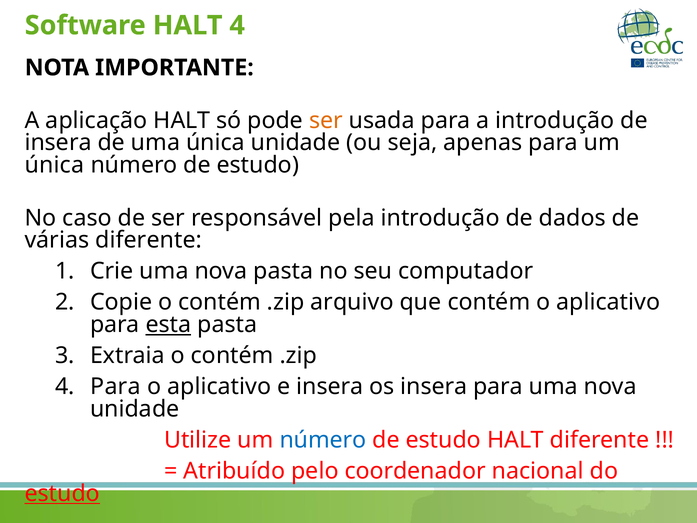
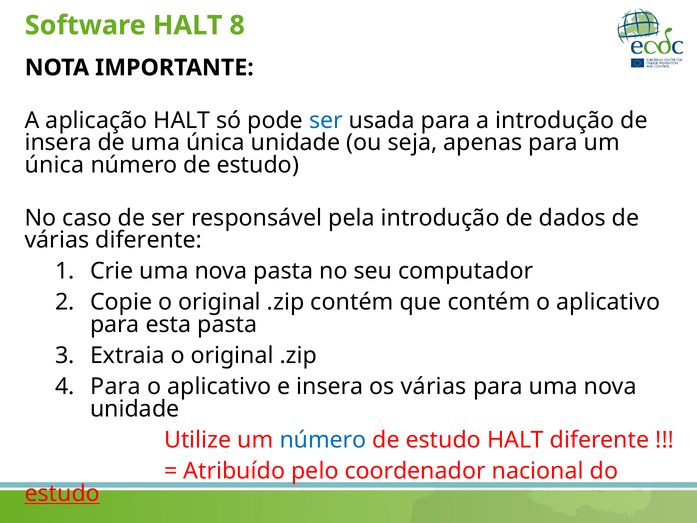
HALT 4: 4 -> 8
ser at (326, 120) colour: orange -> blue
Copie o contém: contém -> original
.zip arquivo: arquivo -> contém
esta underline: present -> none
Extraia o contém: contém -> original
os insera: insera -> várias
